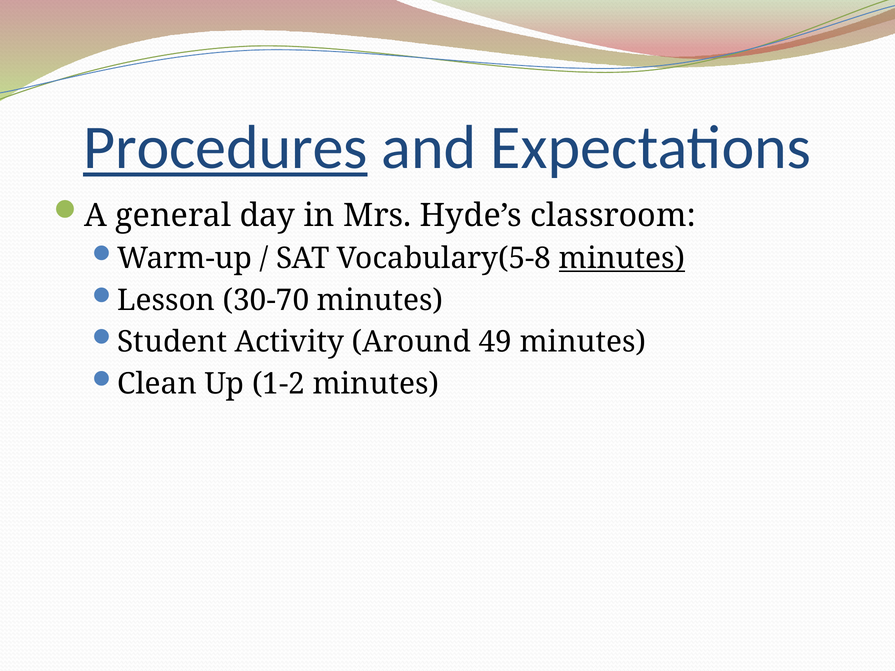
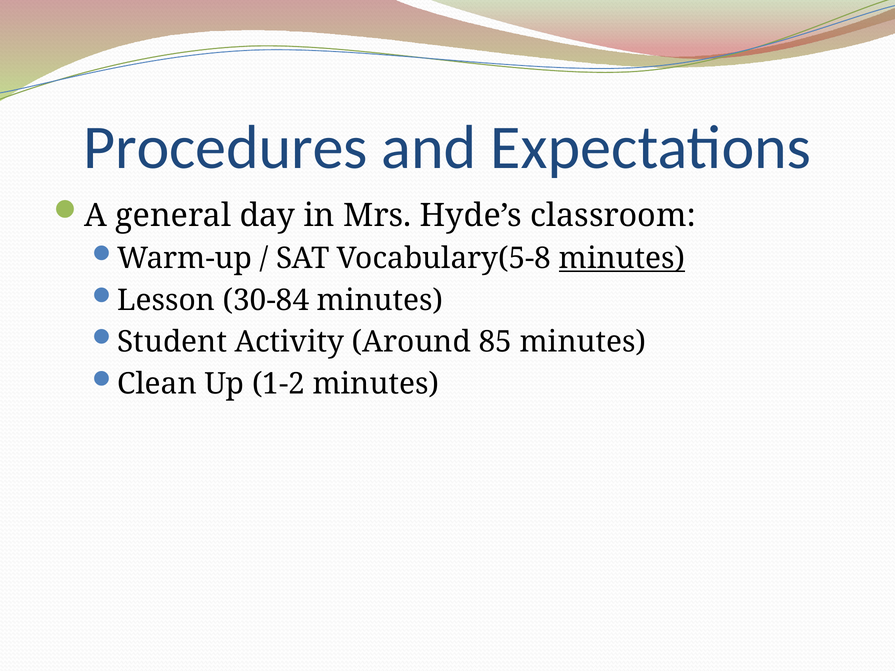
Procedures underline: present -> none
30-70: 30-70 -> 30-84
49: 49 -> 85
